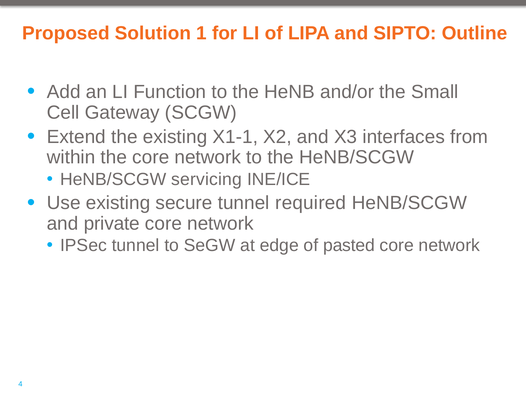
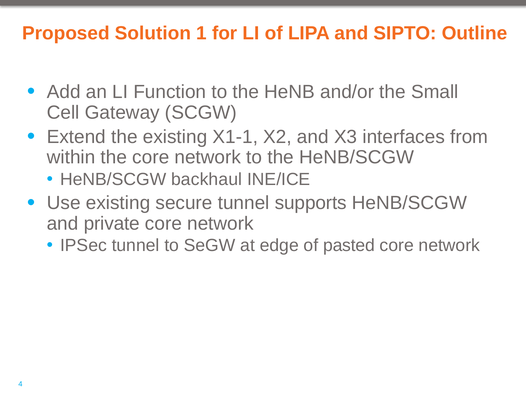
servicing: servicing -> backhaul
required: required -> supports
